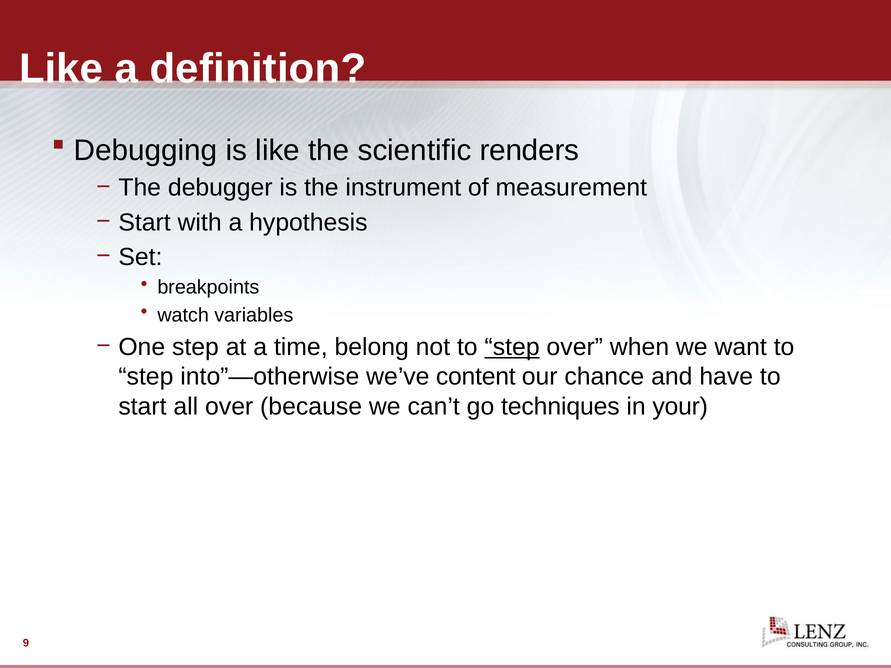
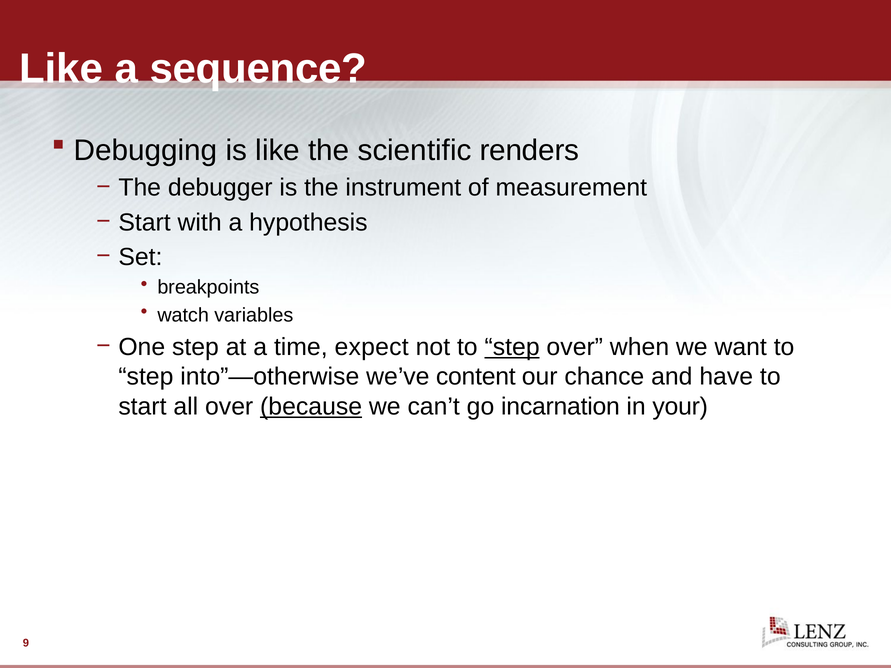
definition: definition -> sequence
belong: belong -> expect
because underline: none -> present
techniques: techniques -> incarnation
